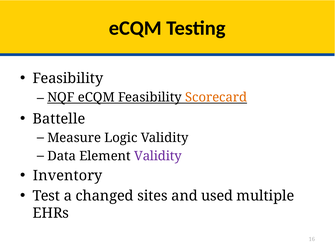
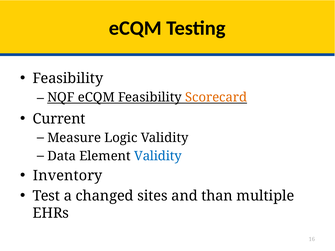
Battelle: Battelle -> Current
Validity at (158, 156) colour: purple -> blue
used: used -> than
